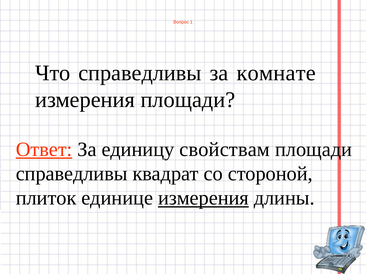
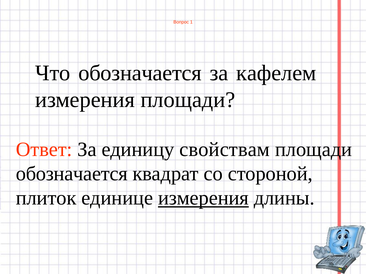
Что справедливы: справедливы -> обозначается
комнате: комнате -> кафелем
Ответ underline: present -> none
справедливы at (72, 174): справедливы -> обозначается
